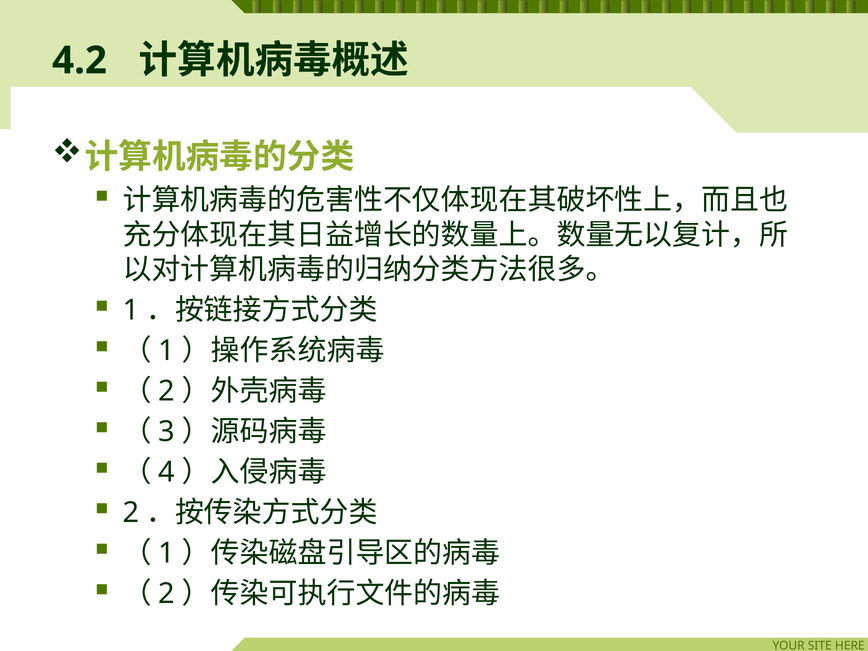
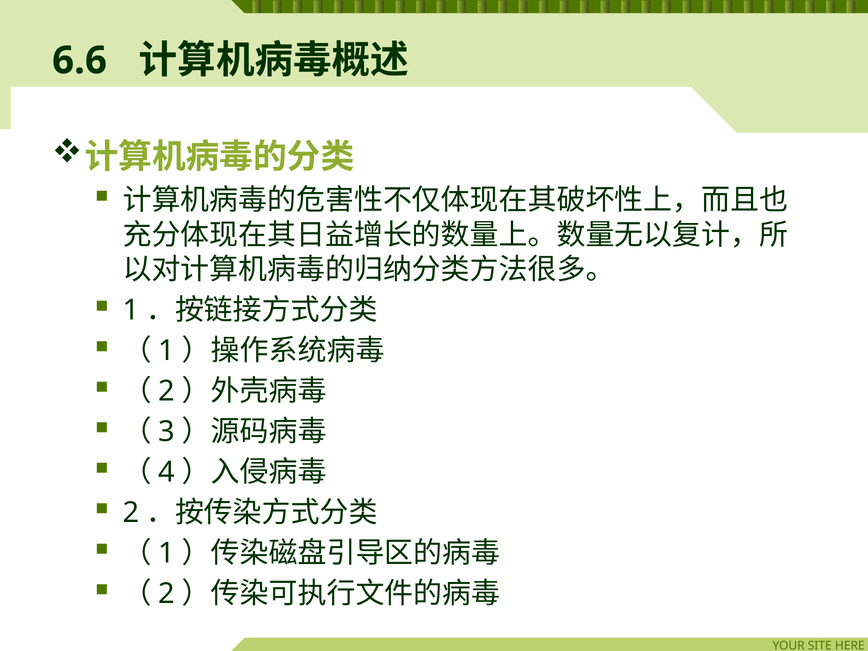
4.2: 4.2 -> 6.6
